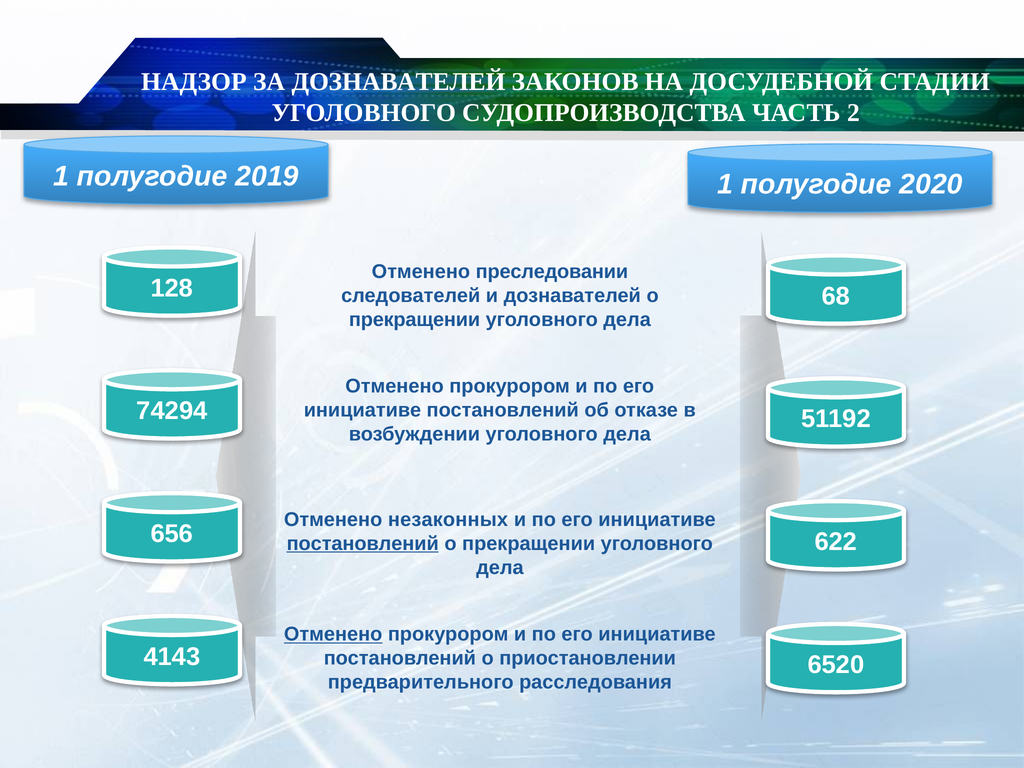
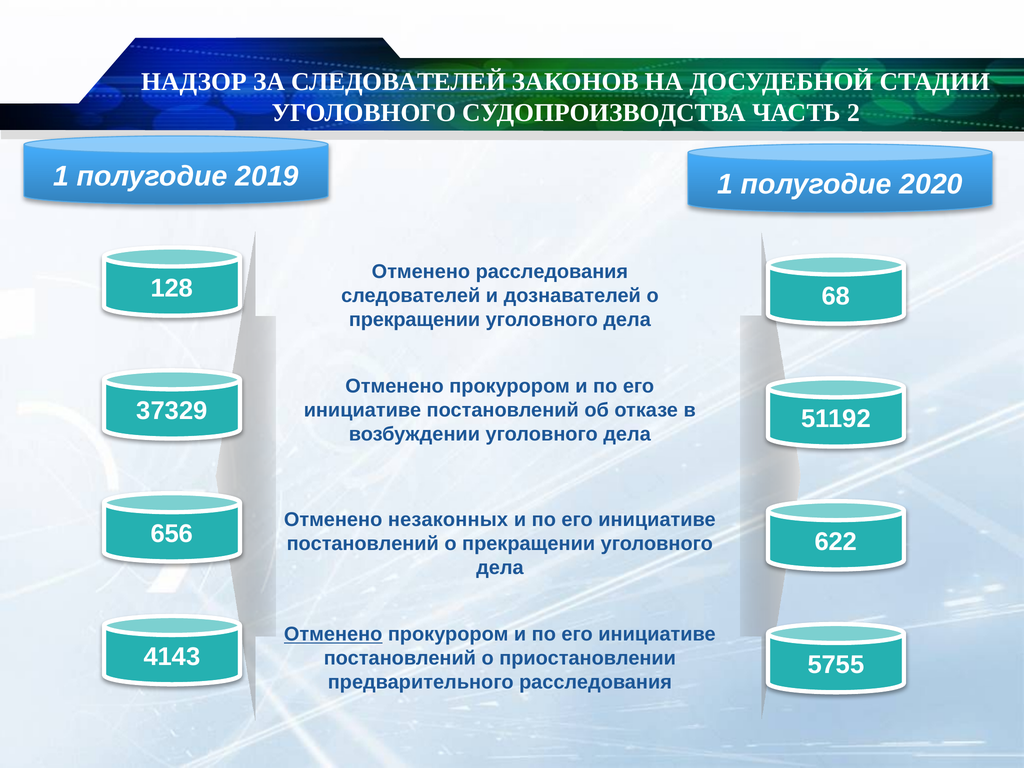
ЗА ДОЗНАВАТЕЛЕЙ: ДОЗНАВАТЕЛЕЙ -> СЛЕДОВАТЕЛЕЙ
Отменено преследовании: преследовании -> расследования
74294: 74294 -> 37329
постановлений at (363, 544) underline: present -> none
6520: 6520 -> 5755
